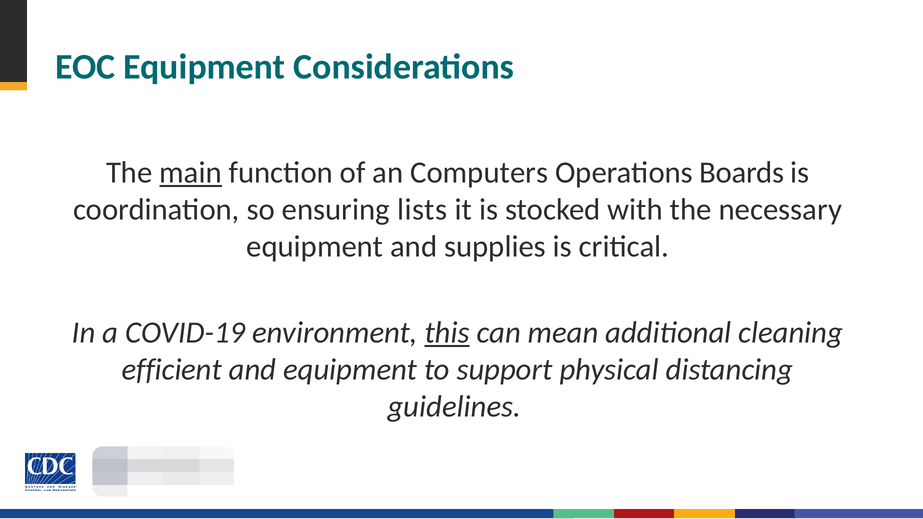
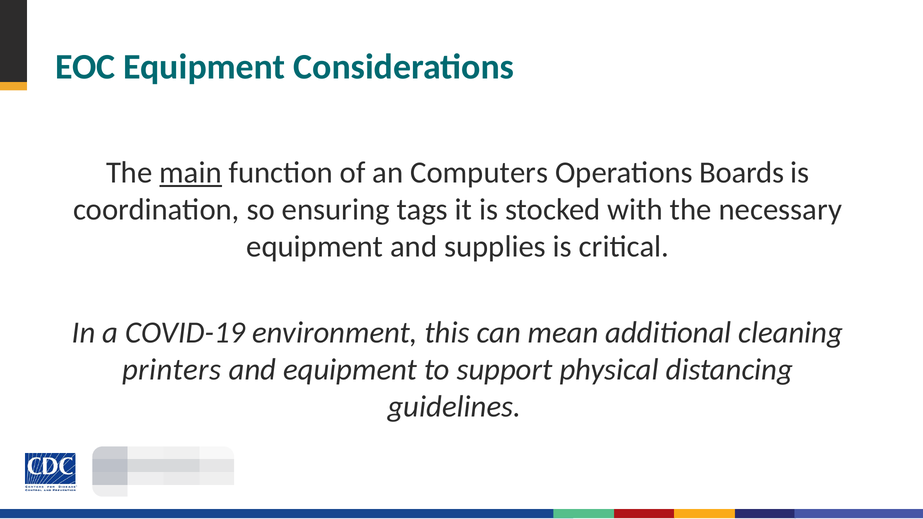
lists: lists -> tags
this underline: present -> none
efficient: efficient -> printers
